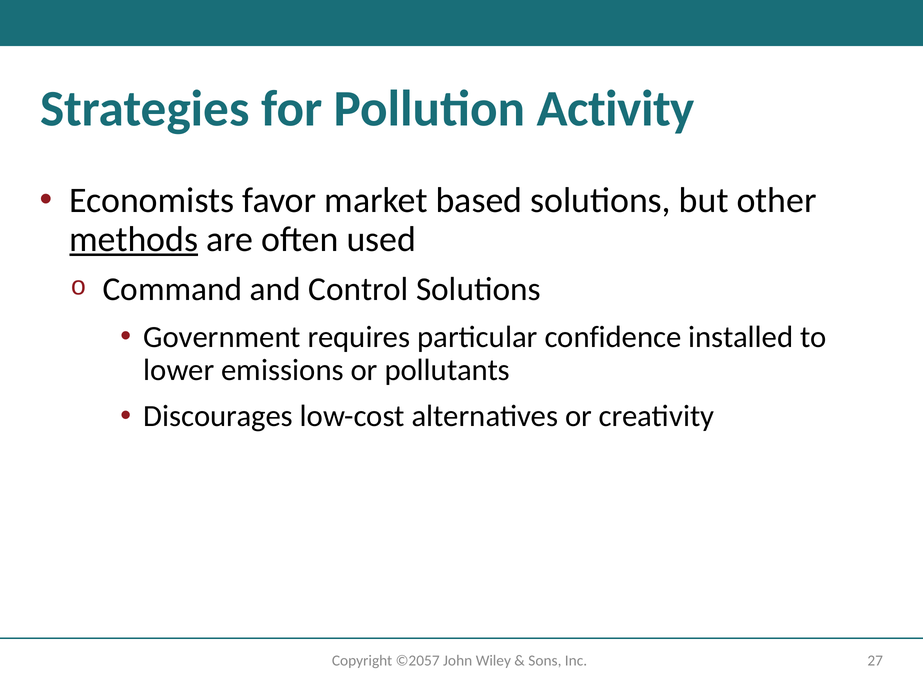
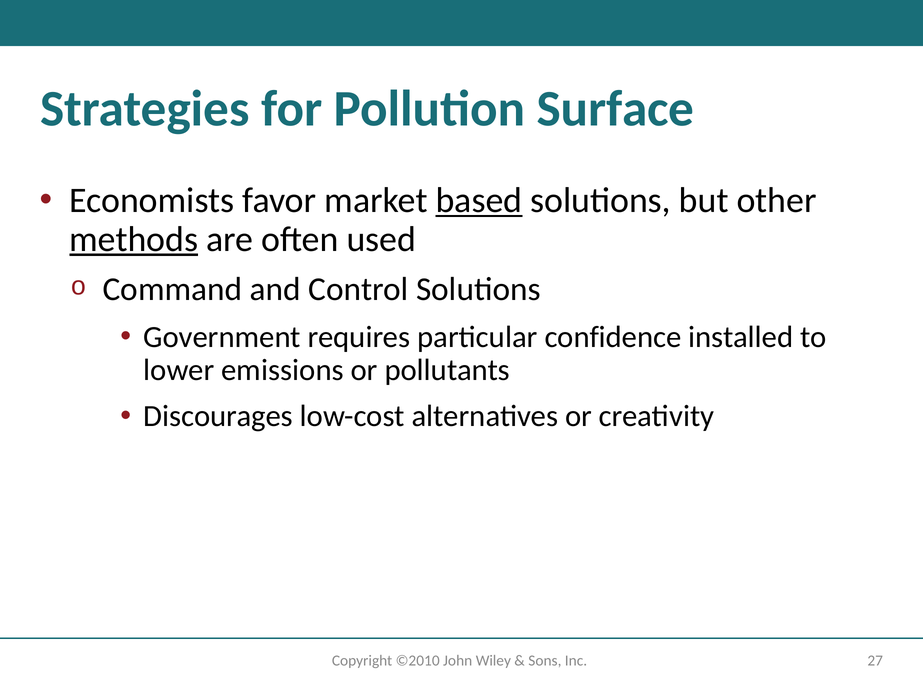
Activity: Activity -> Surface
based underline: none -> present
©2057: ©2057 -> ©2010
